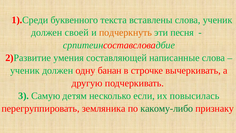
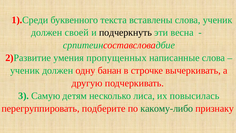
подчеркнуть colour: orange -> black
песня: песня -> весна
составляющей: составляющей -> пропущенных
если: если -> лиса
земляника: земляника -> подберите
